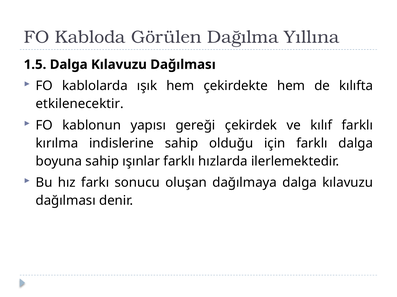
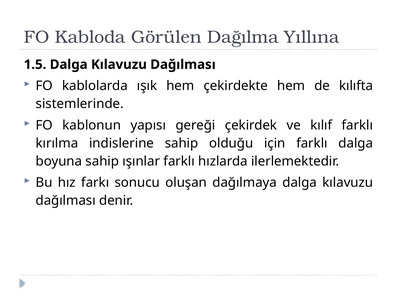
etkilenecektir: etkilenecektir -> sistemlerinde
